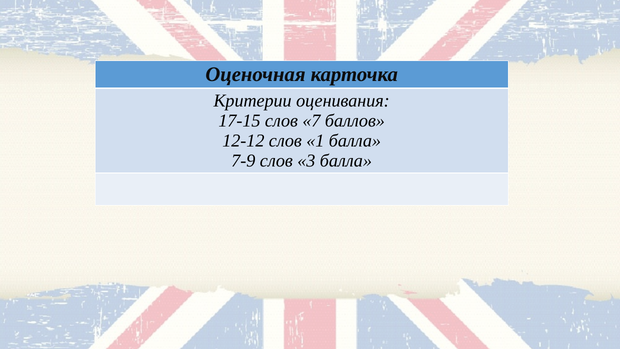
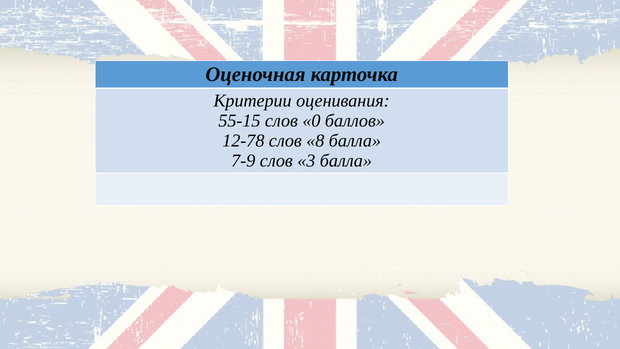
17-15: 17-15 -> 55-15
7: 7 -> 0
12-12: 12-12 -> 12-78
1: 1 -> 8
